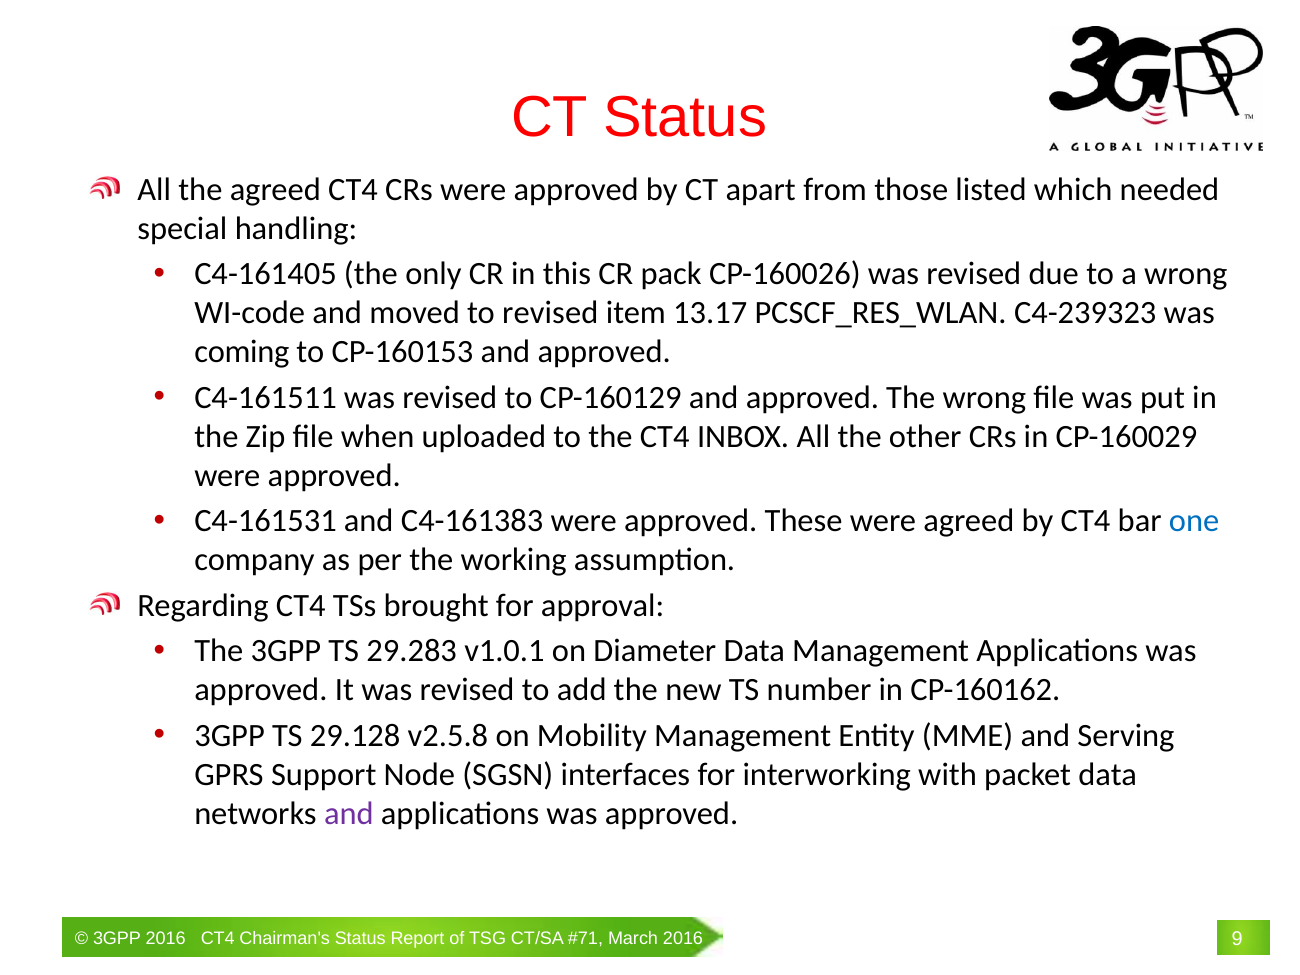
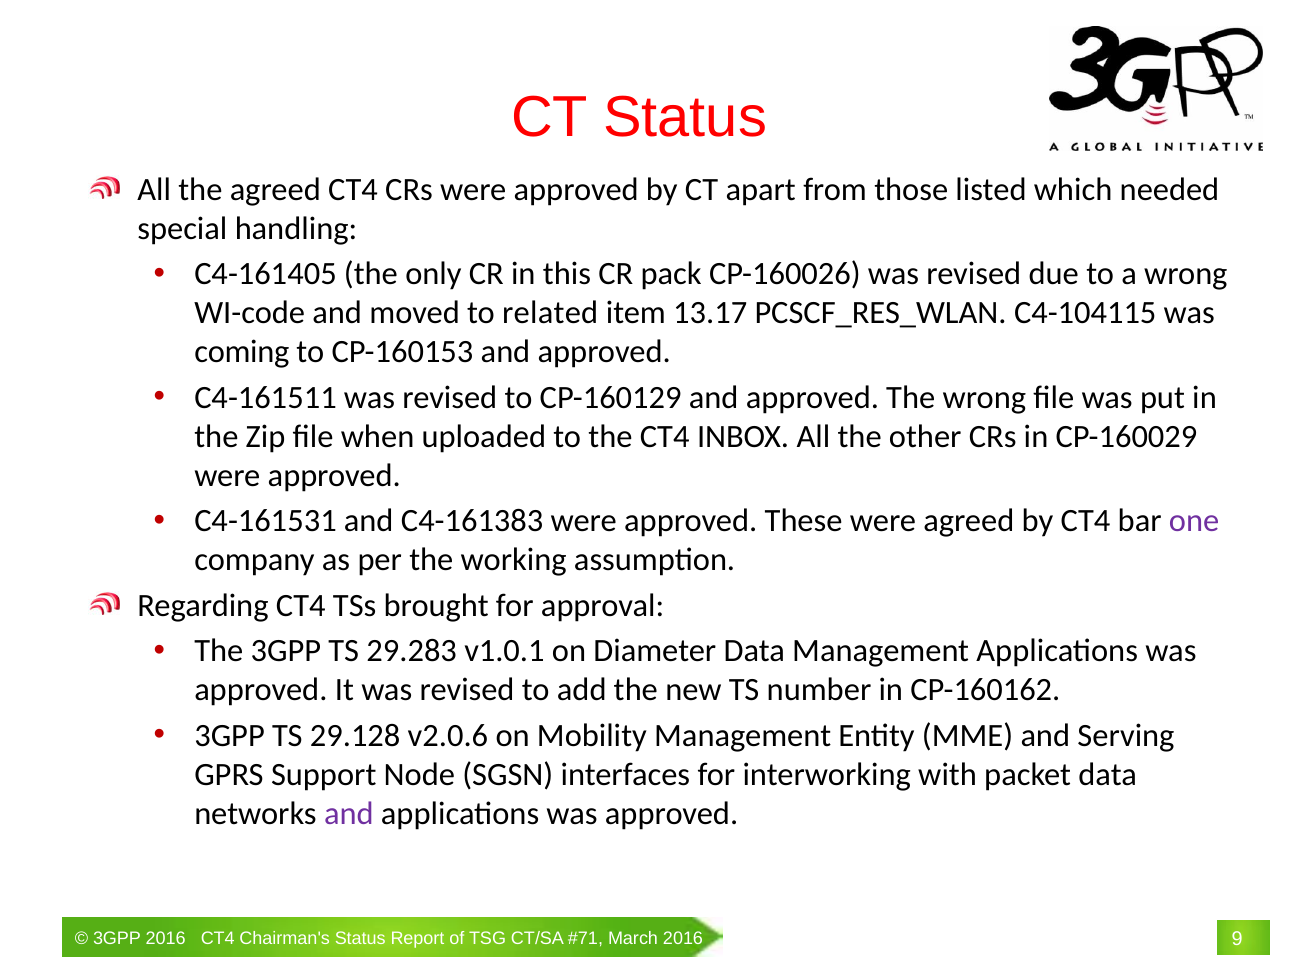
to revised: revised -> related
C4-239323: C4-239323 -> C4-104115
one colour: blue -> purple
v2.5.8: v2.5.8 -> v2.0.6
